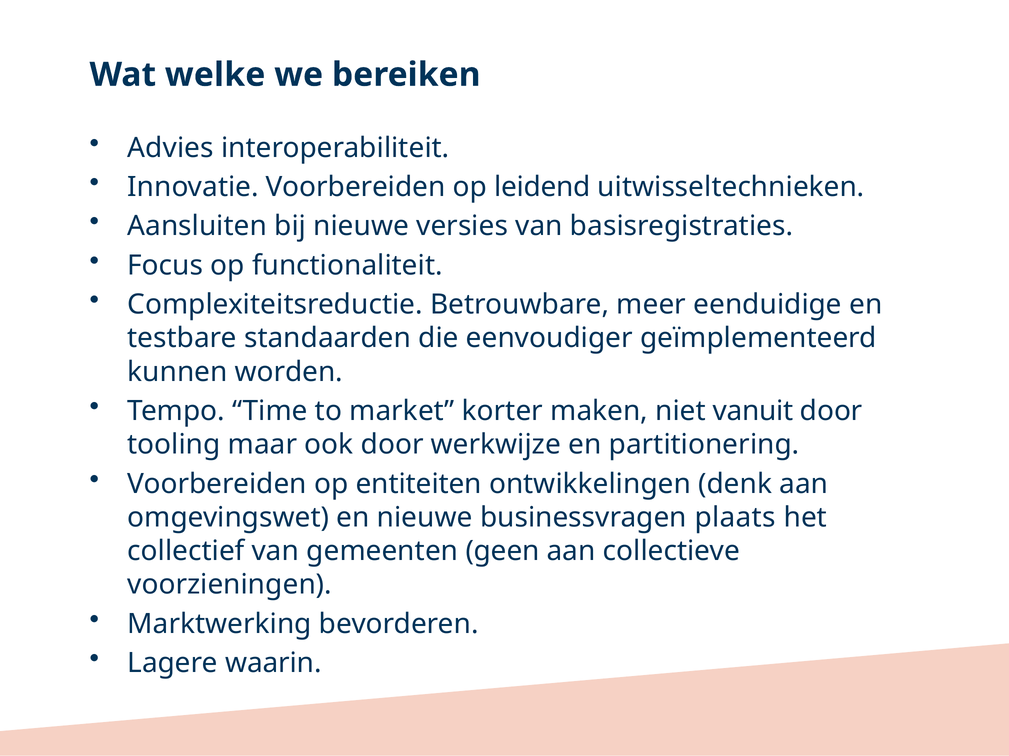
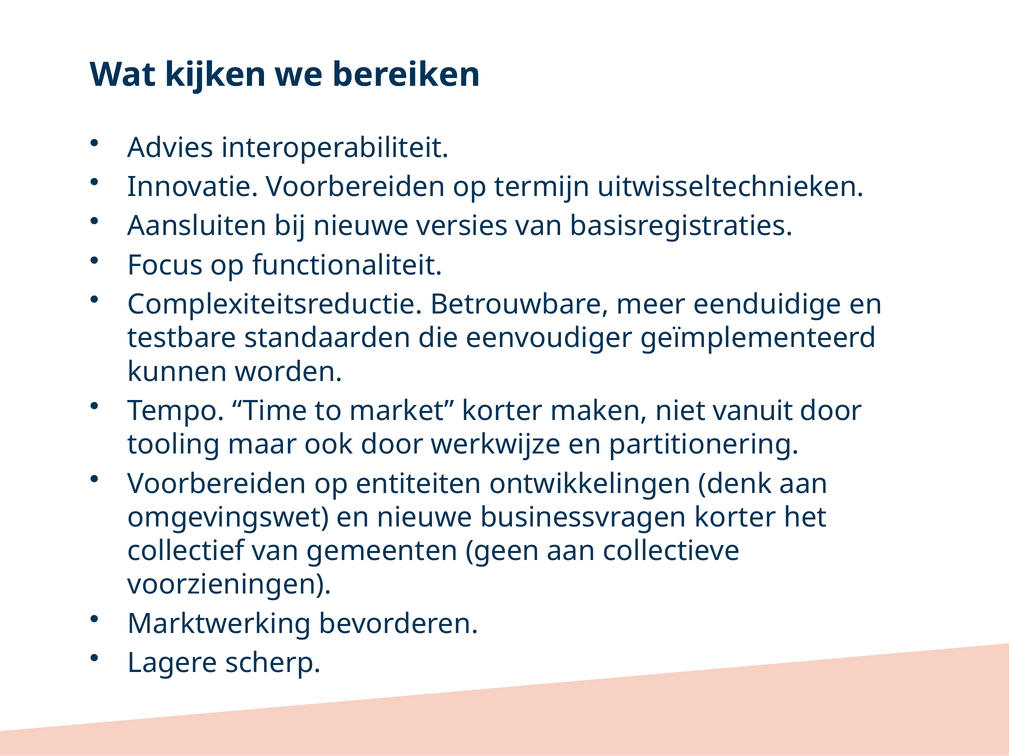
welke: welke -> kijken
leidend: leidend -> termijn
businessvragen plaats: plaats -> korter
waarin: waarin -> scherp
